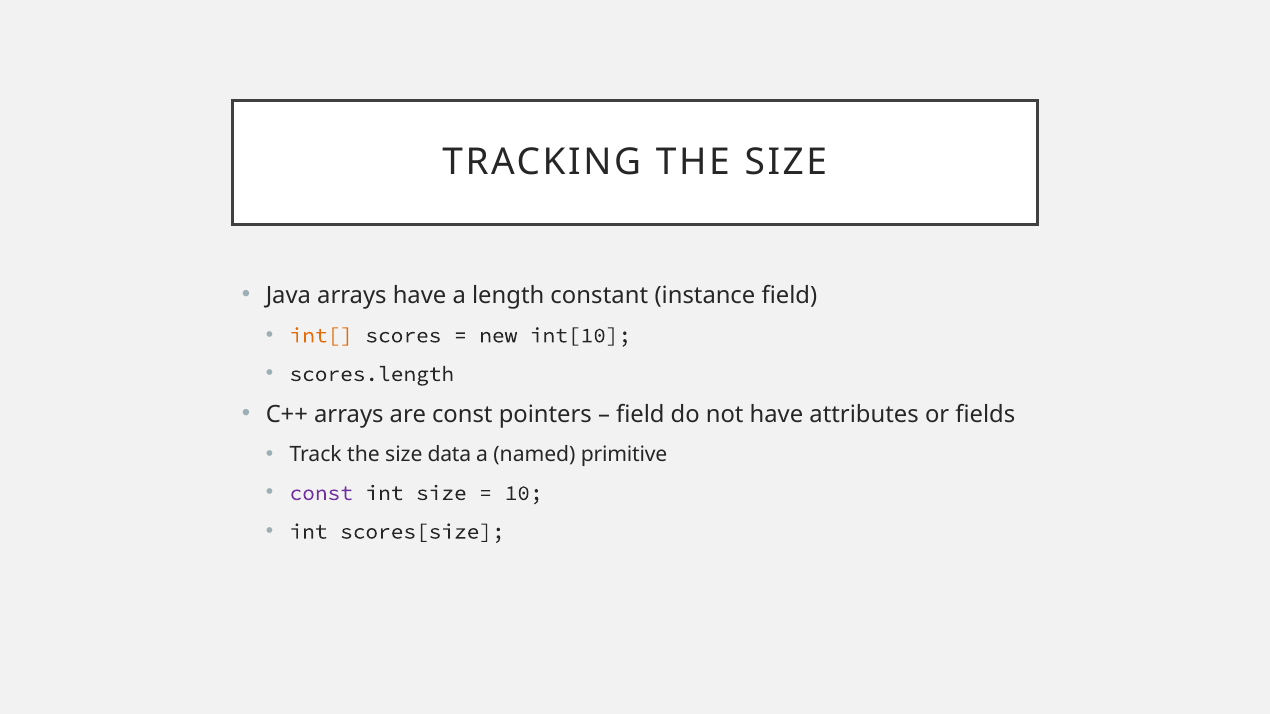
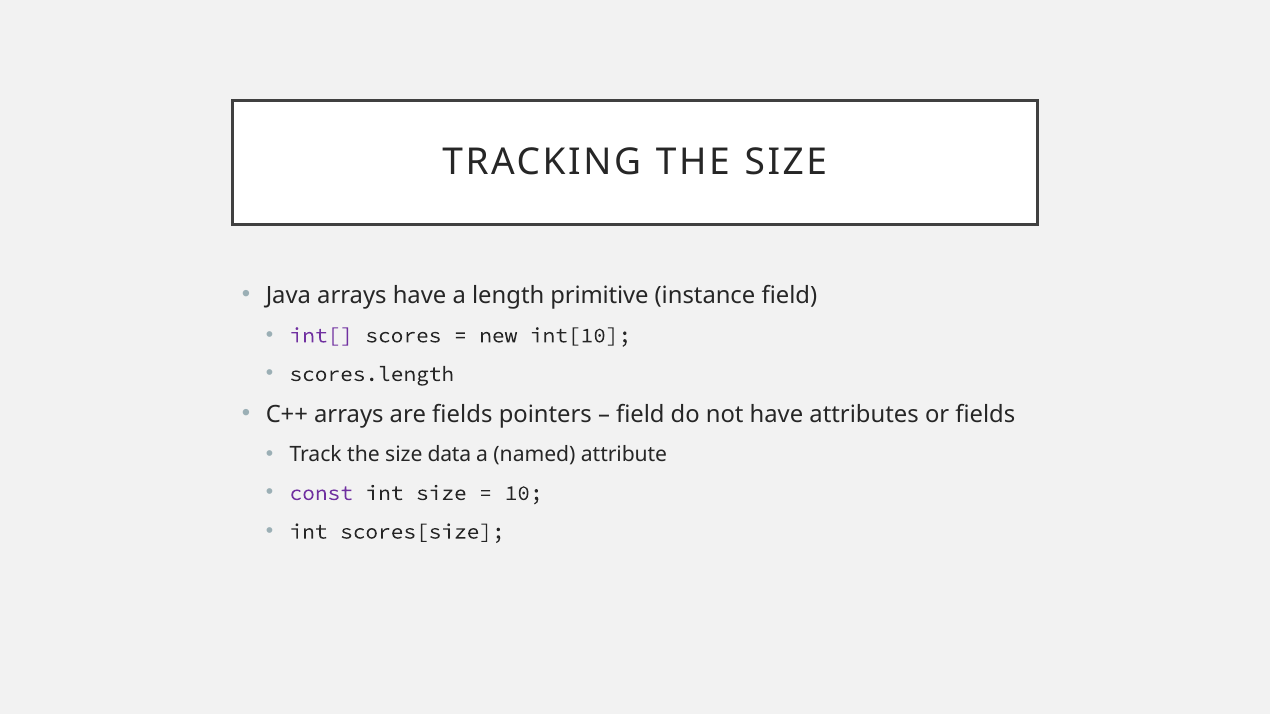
constant: constant -> primitive
int[ colour: orange -> purple
are const: const -> fields
primitive: primitive -> attribute
